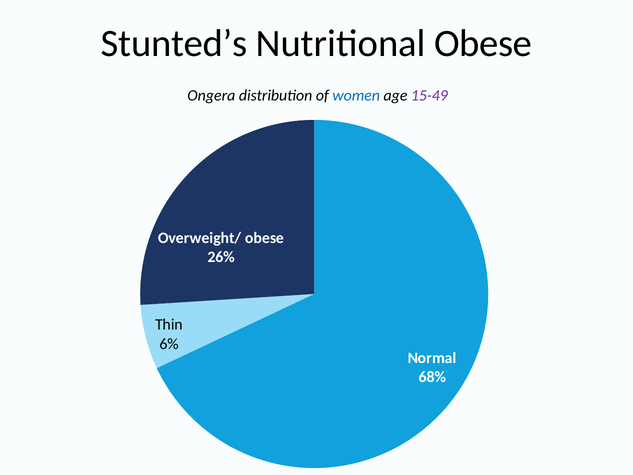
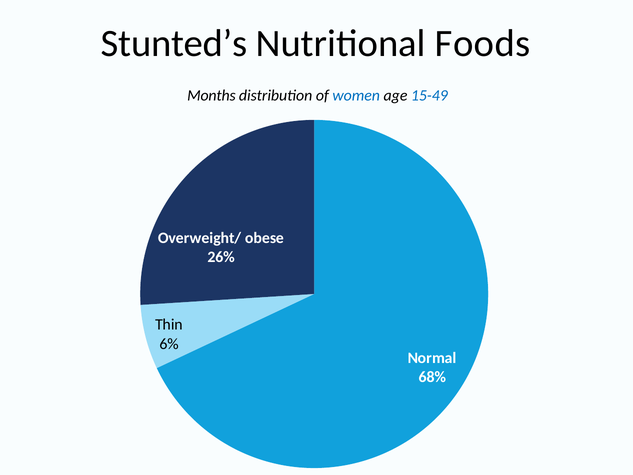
Nutritional Obese: Obese -> Foods
Ongera: Ongera -> Months
15-49 colour: purple -> blue
